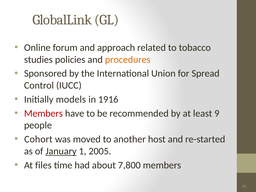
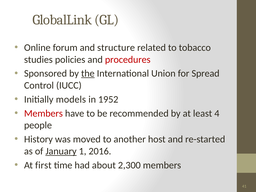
approach: approach -> structure
procedures colour: orange -> red
the underline: none -> present
1916: 1916 -> 1952
9: 9 -> 4
Cohort: Cohort -> History
2005: 2005 -> 2016
files: files -> first
7,800: 7,800 -> 2,300
